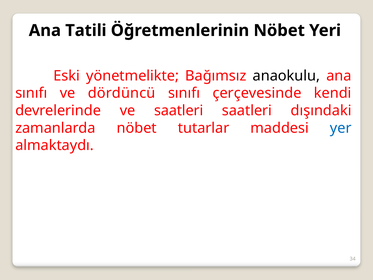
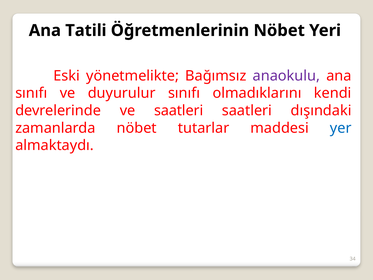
anaokulu colour: black -> purple
dördüncü: dördüncü -> duyurulur
çerçevesinde: çerçevesinde -> olmadıklarını
